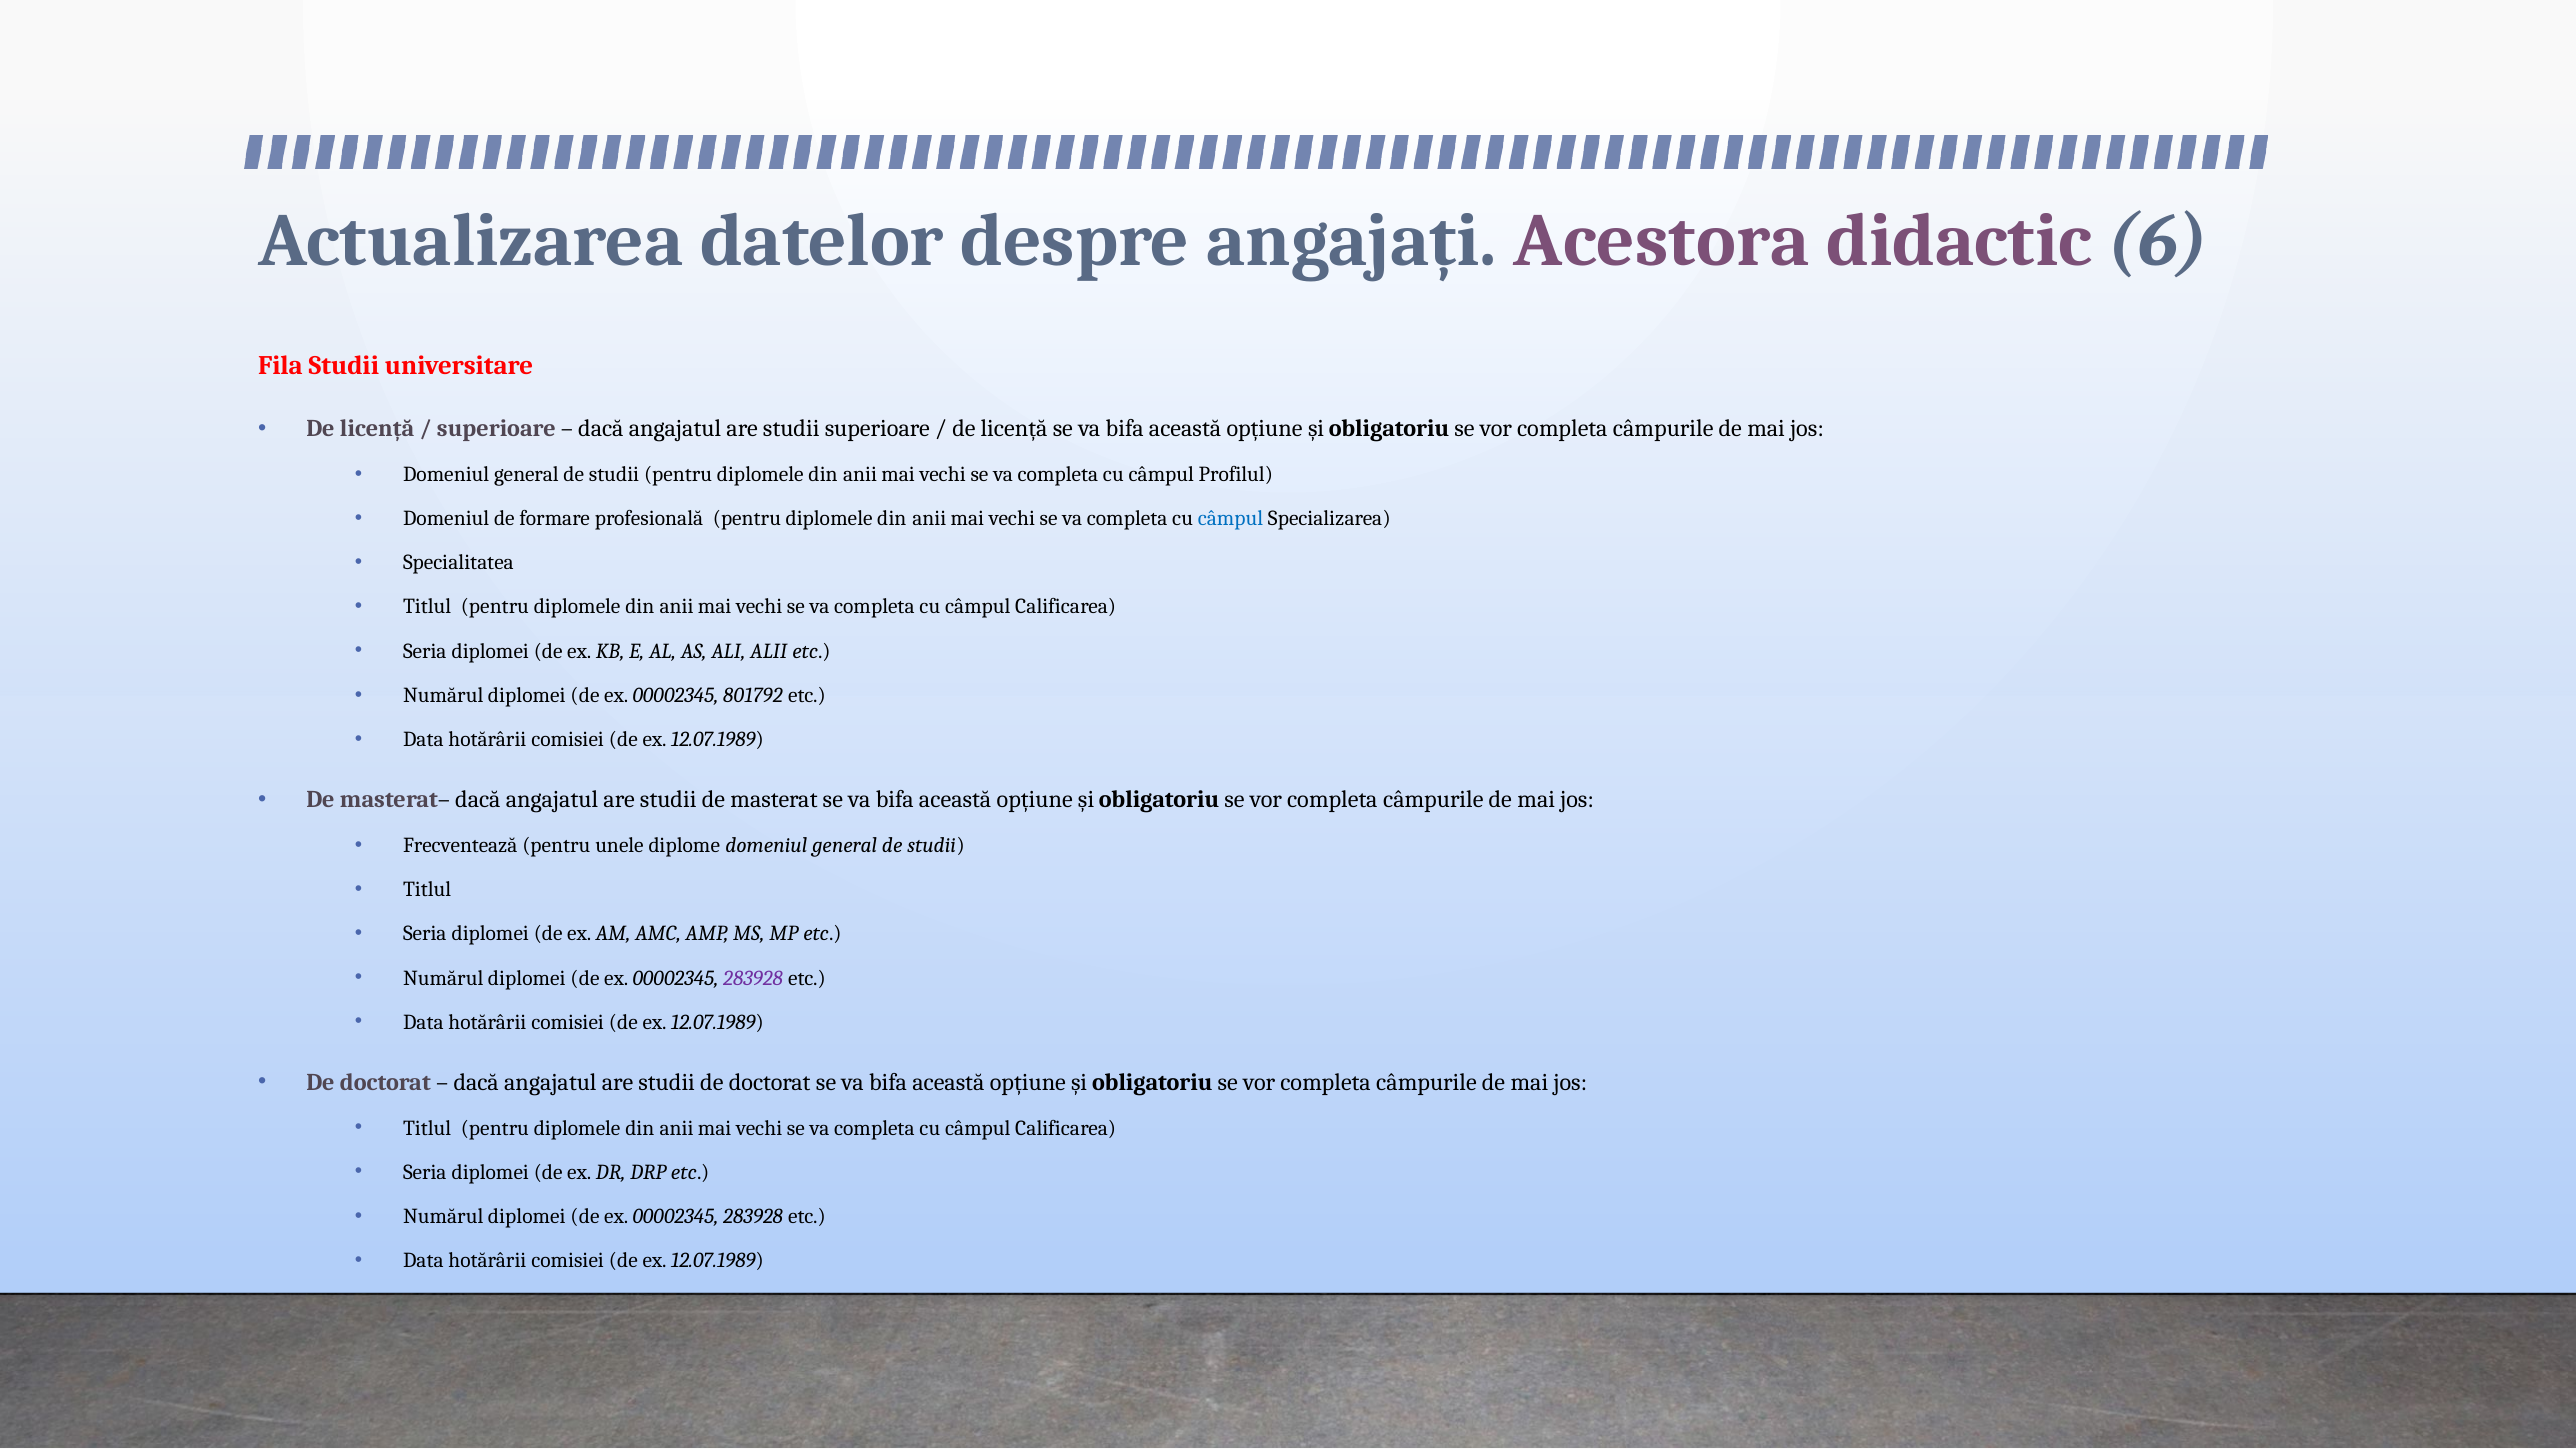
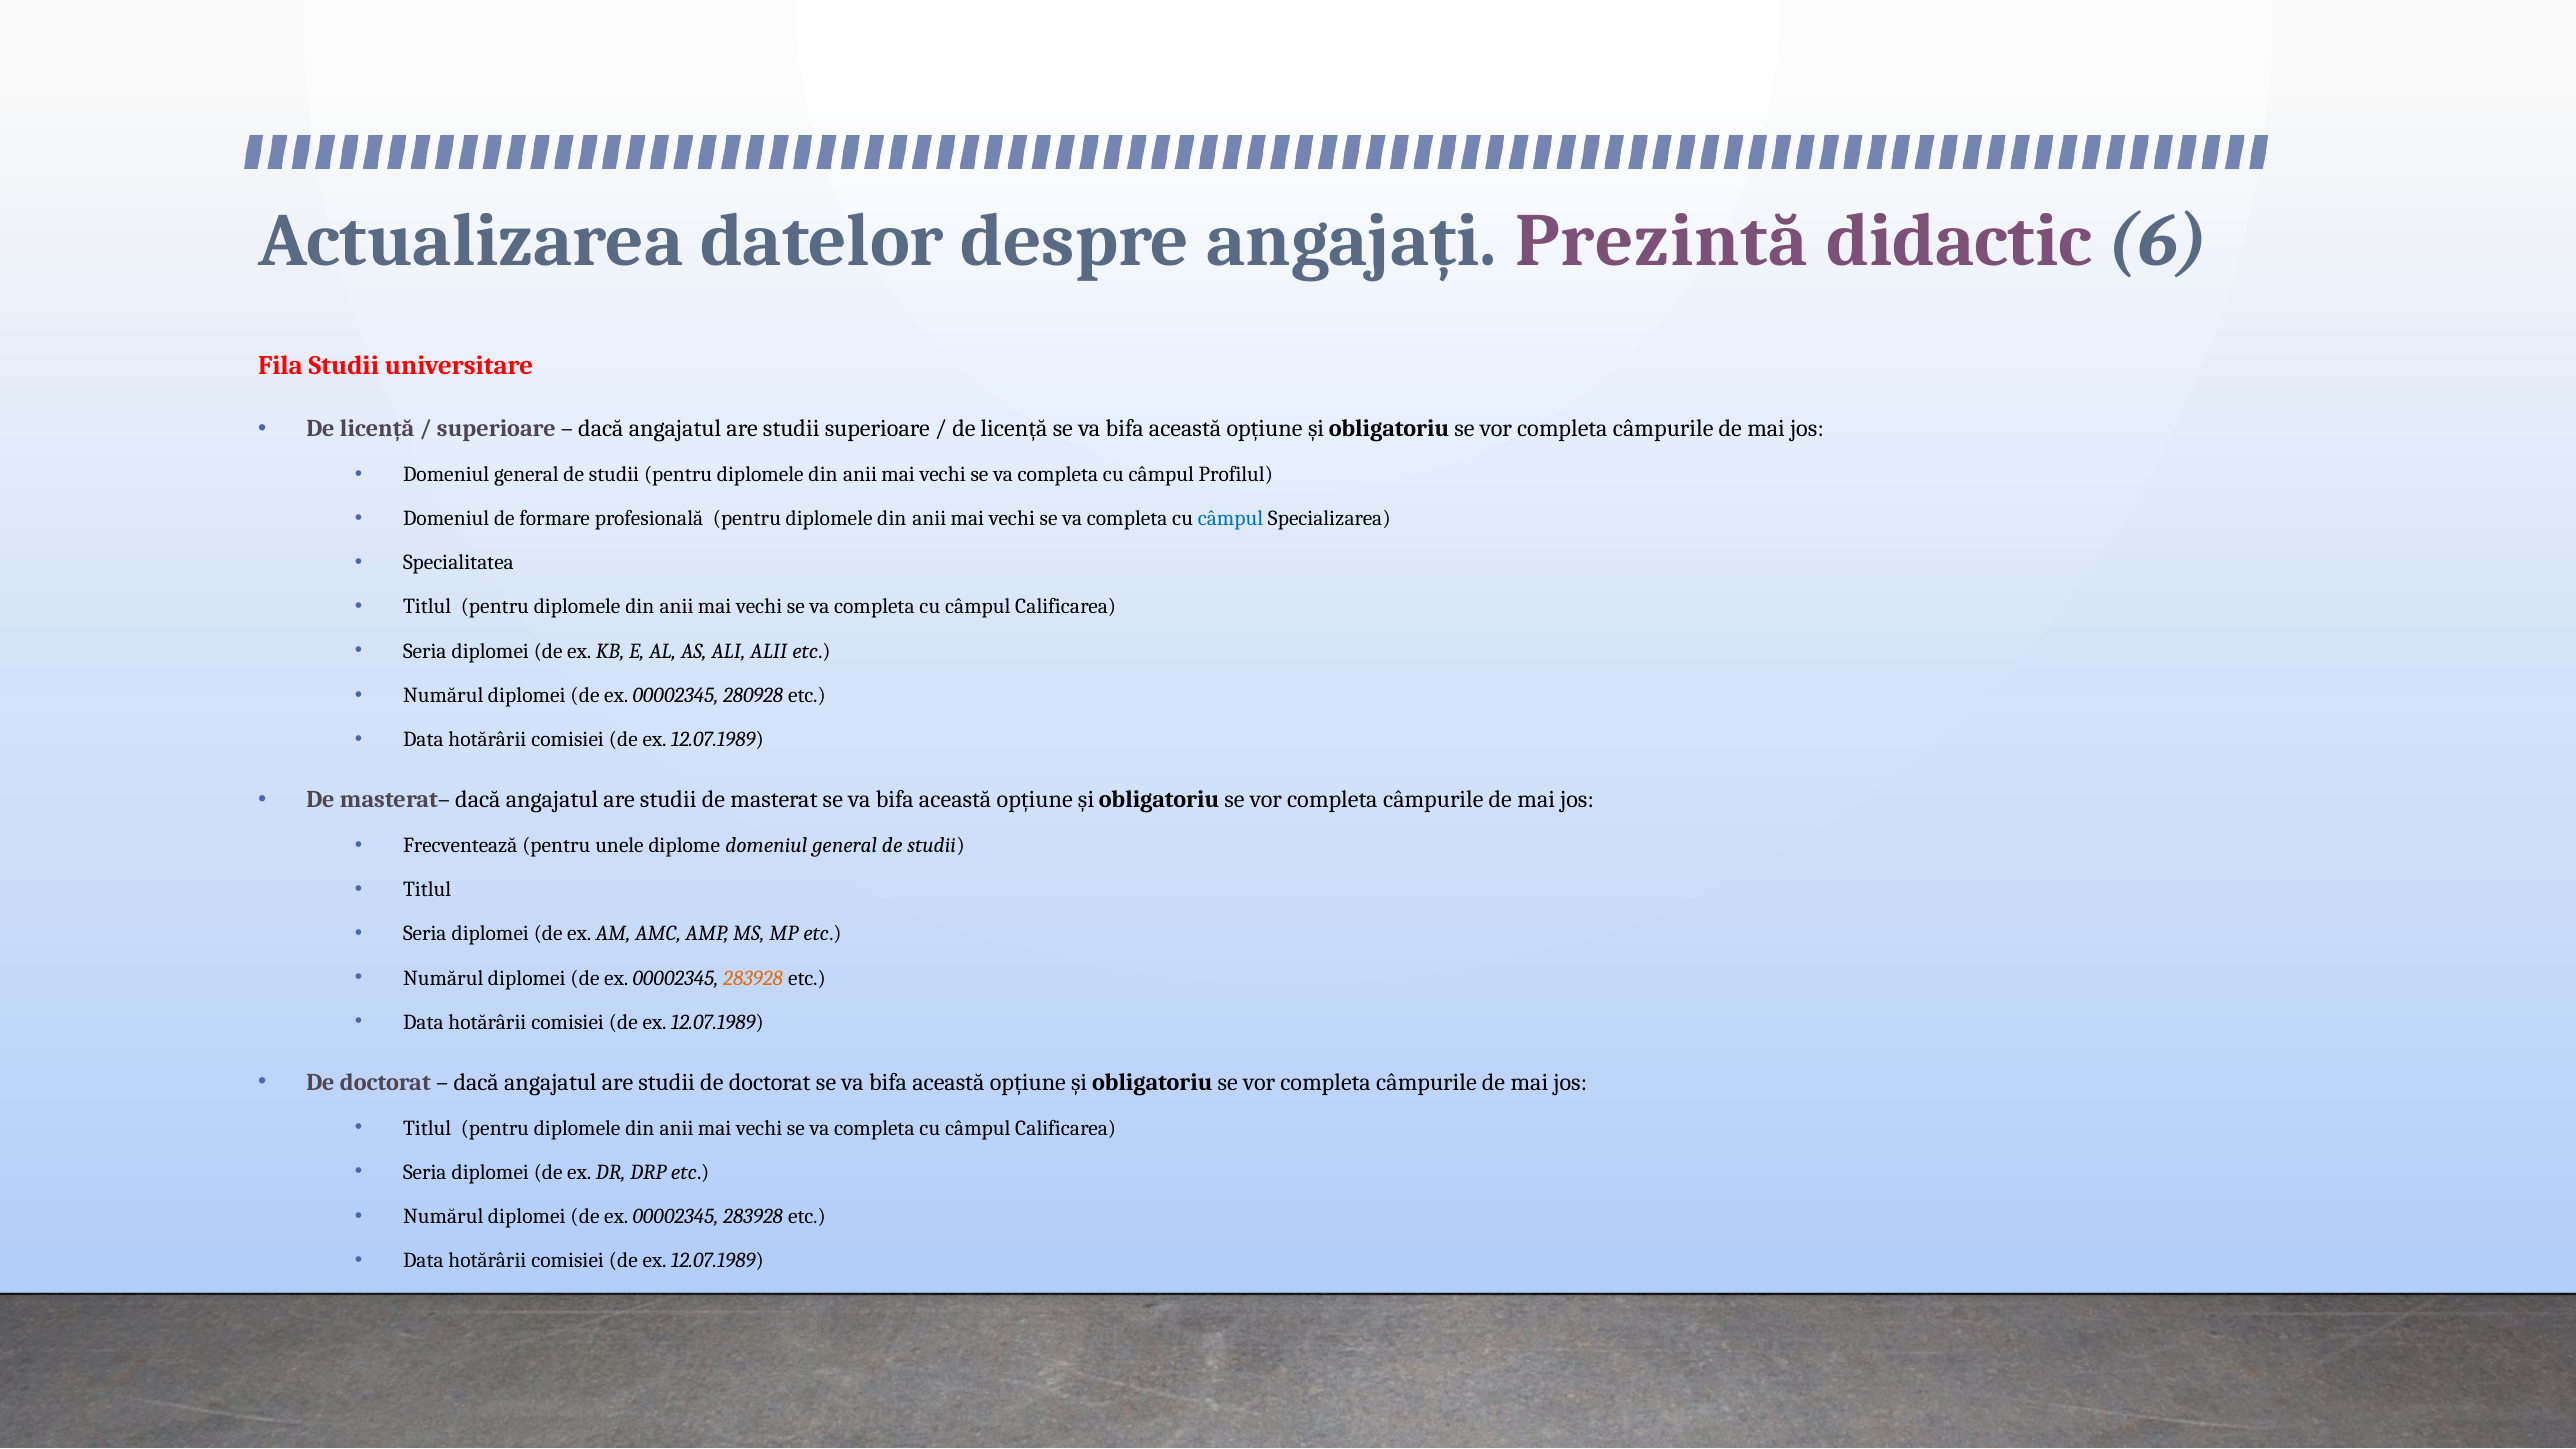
Acestora: Acestora -> Prezintă
801792: 801792 -> 280928
283928 at (753, 978) colour: purple -> orange
